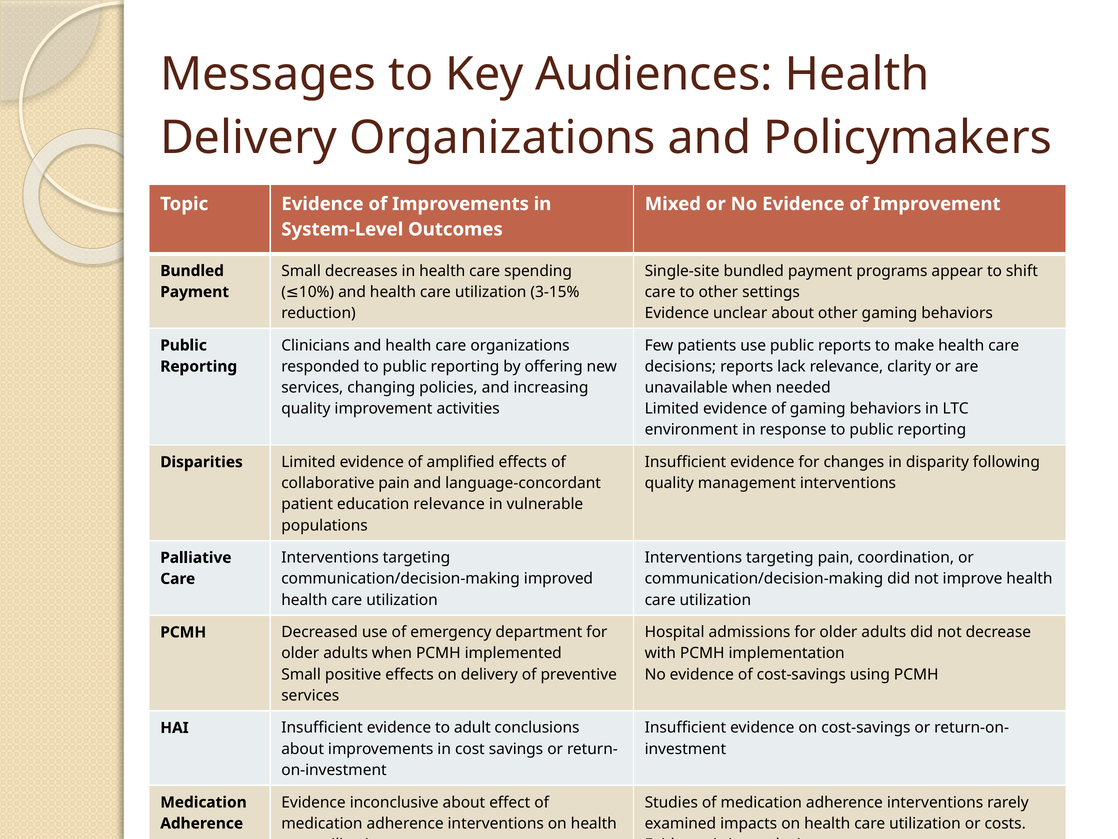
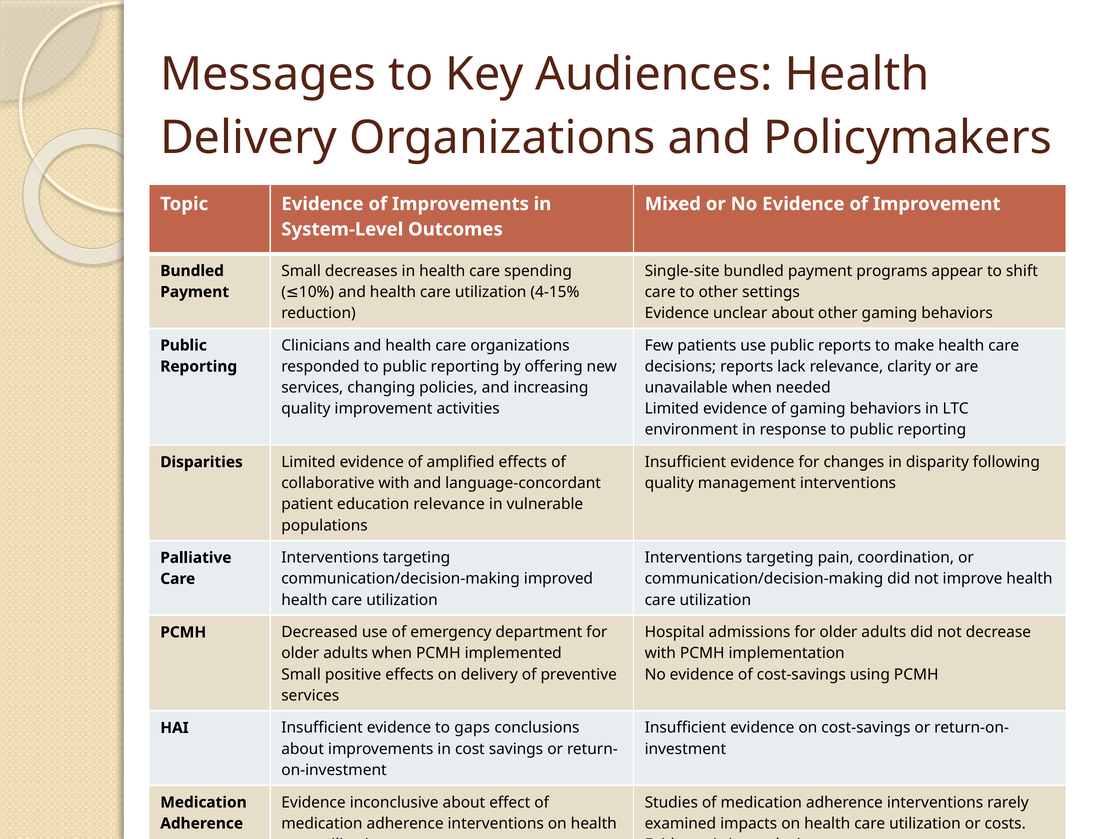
3-15%: 3-15% -> 4-15%
collaborative pain: pain -> with
adult: adult -> gaps
